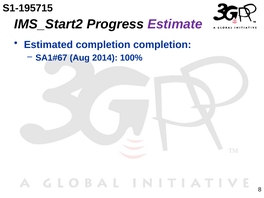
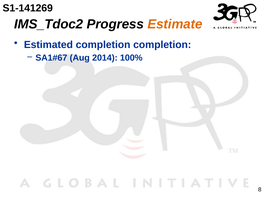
S1-195715: S1-195715 -> S1-141269
IMS_Start2: IMS_Start2 -> IMS_Tdoc2
Estimate colour: purple -> orange
